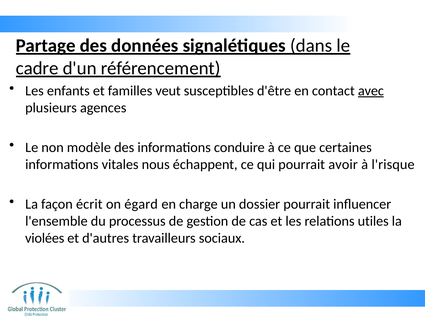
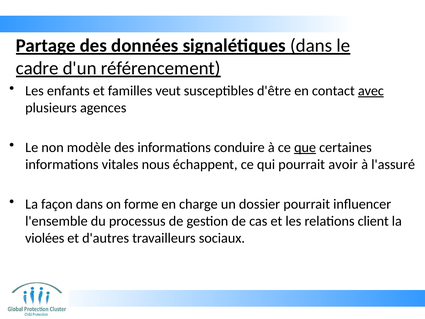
que underline: none -> present
l'risque: l'risque -> l'assuré
façon écrit: écrit -> dans
égard: égard -> forme
utiles: utiles -> client
